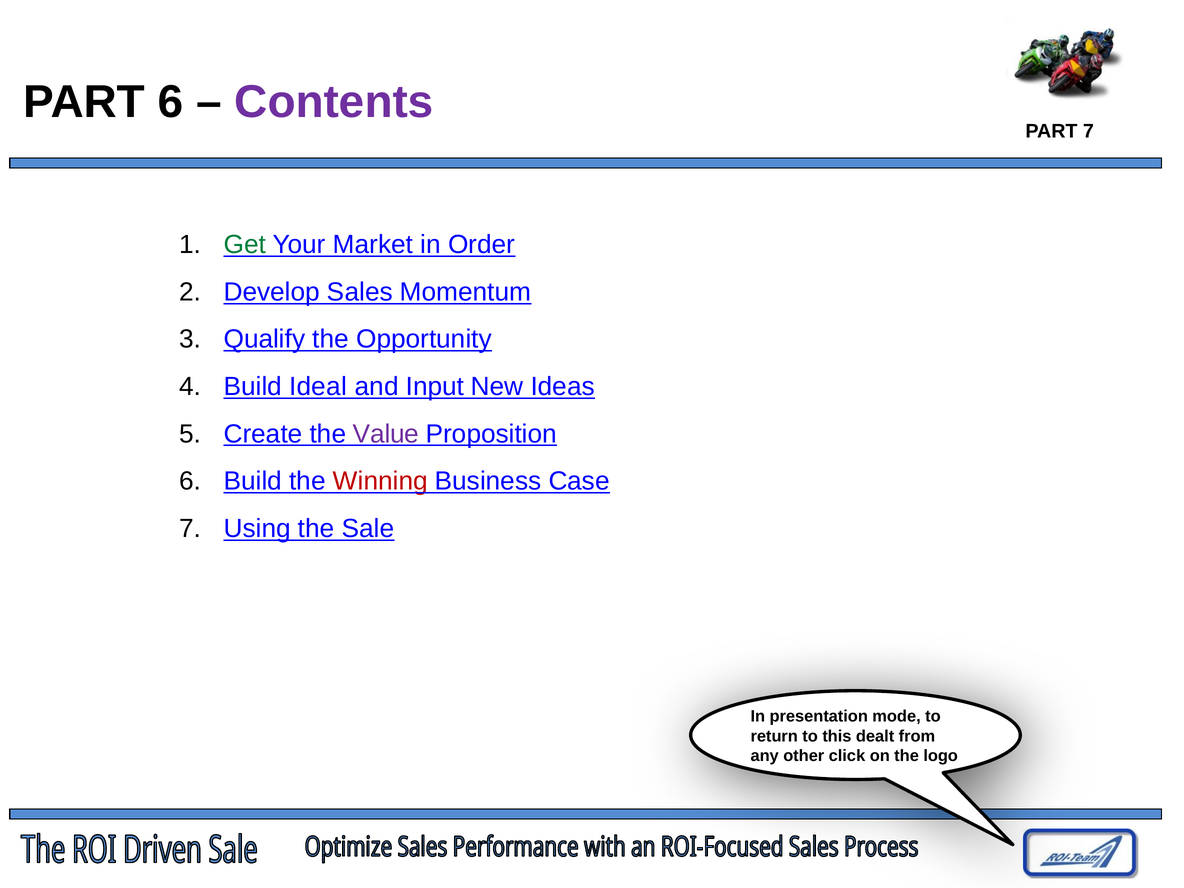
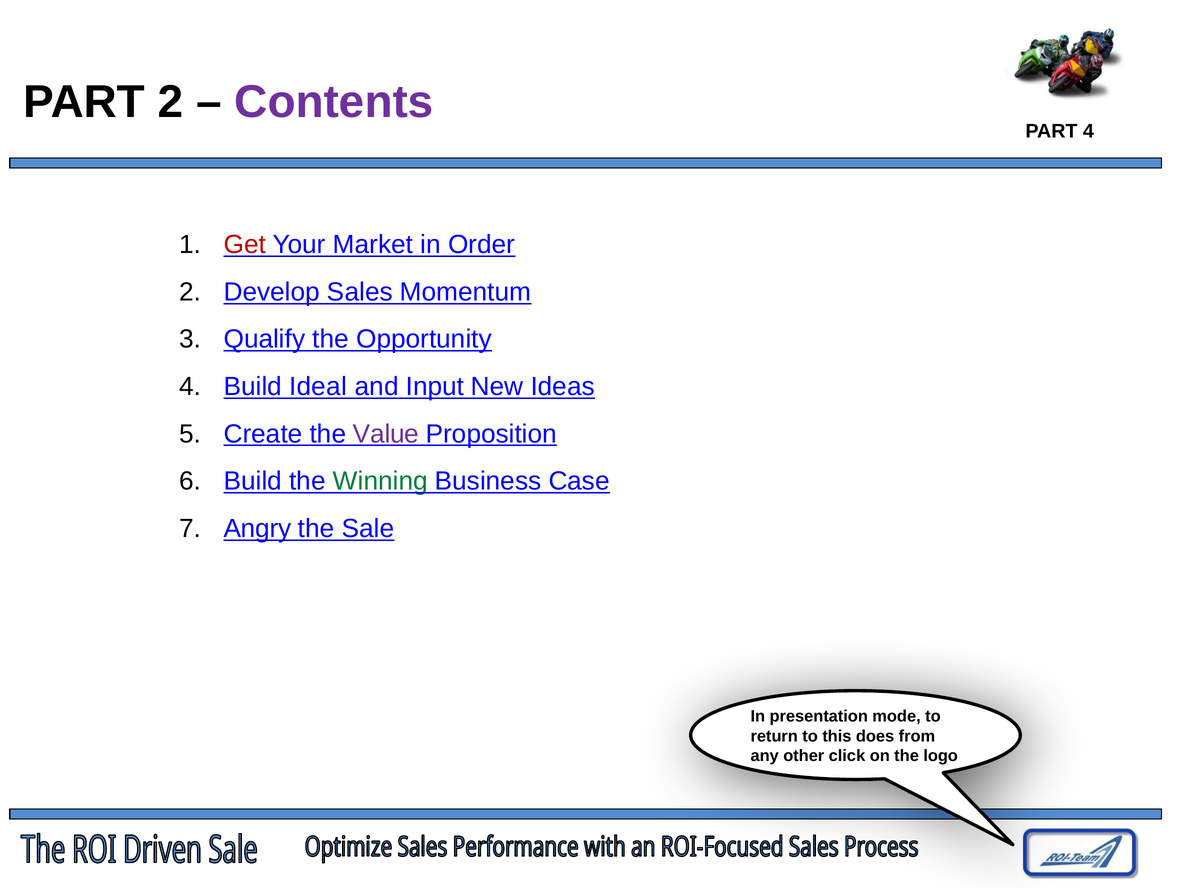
PART 6: 6 -> 2
PART 7: 7 -> 4
Get colour: green -> red
Winning colour: red -> green
Using: Using -> Angry
dealt: dealt -> does
